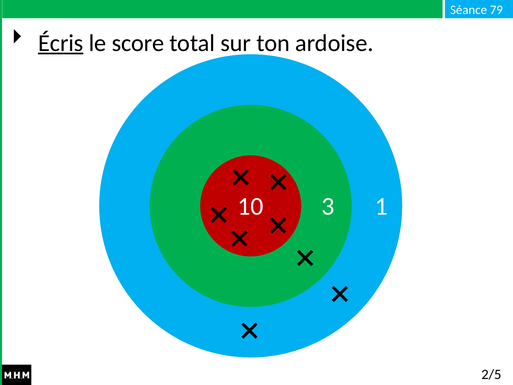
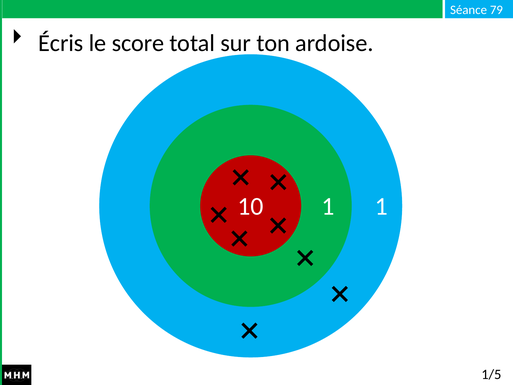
Écris underline: present -> none
10 3: 3 -> 1
2/5: 2/5 -> 1/5
